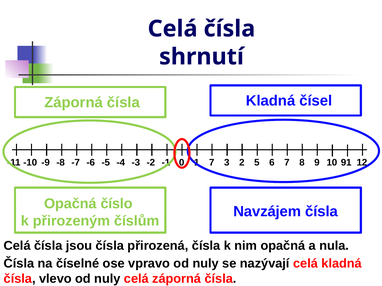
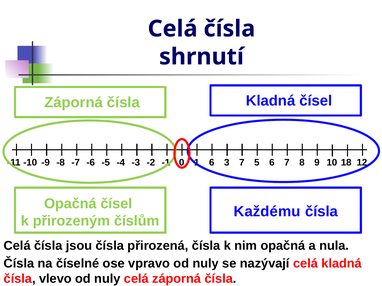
91: 91 -> 18
7 at (212, 163): 7 -> 6
3 2: 2 -> 7
Opačná číslo: číslo -> čísel
Navzájem: Navzájem -> Každému
